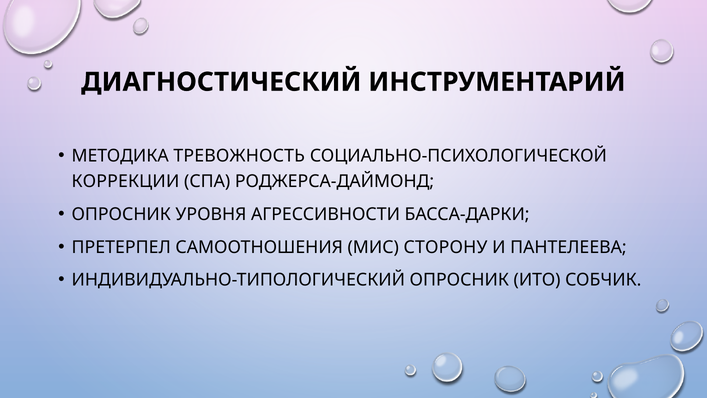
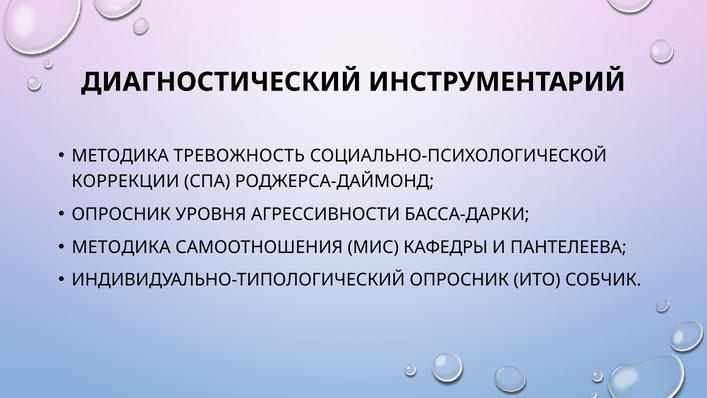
ПРЕТЕРПЕЛ at (121, 247): ПРЕТЕРПЕЛ -> МЕТОДИКА
СТОРОНУ: СТОРОНУ -> КАФЕДРЫ
